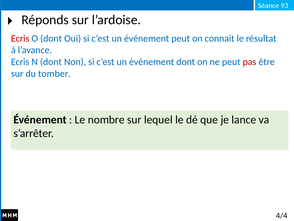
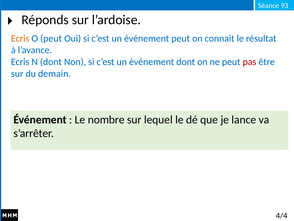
Ecris at (20, 38) colour: red -> orange
O dont: dont -> peut
tomber: tomber -> demain
